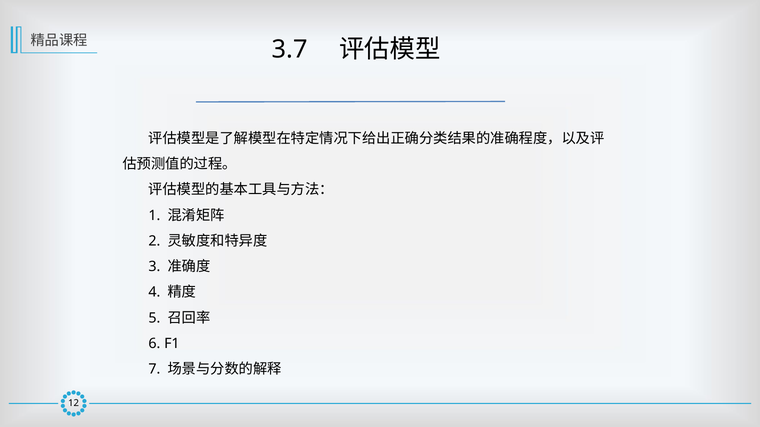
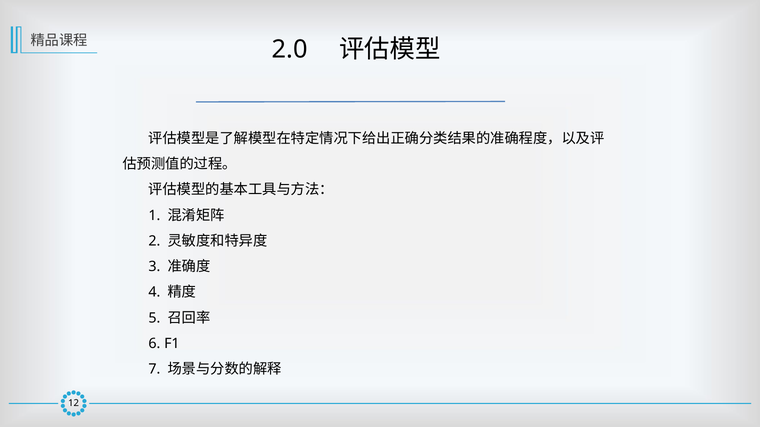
3.7: 3.7 -> 2.0
